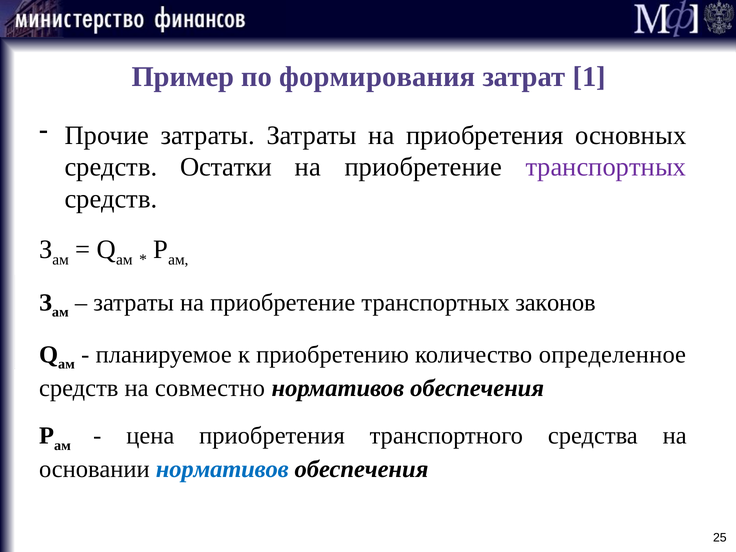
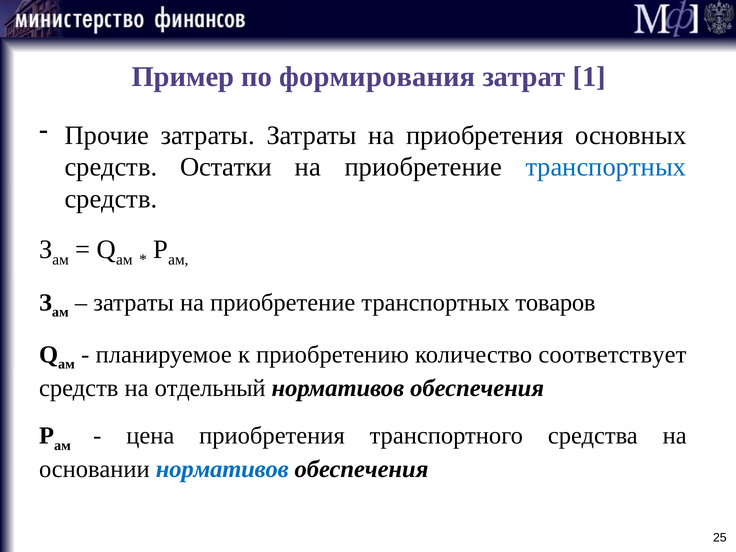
транспортных at (606, 167) colour: purple -> blue
законов: законов -> товаров
определенное: определенное -> соответствует
совместно: совместно -> отдельный
